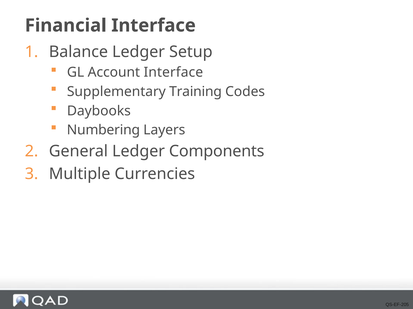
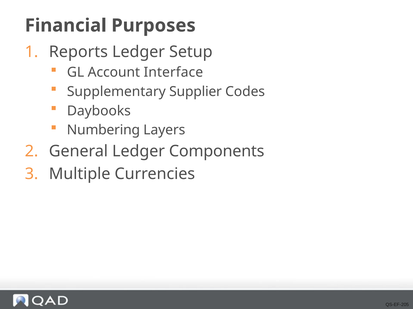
Financial Interface: Interface -> Purposes
Balance: Balance -> Reports
Training: Training -> Supplier
